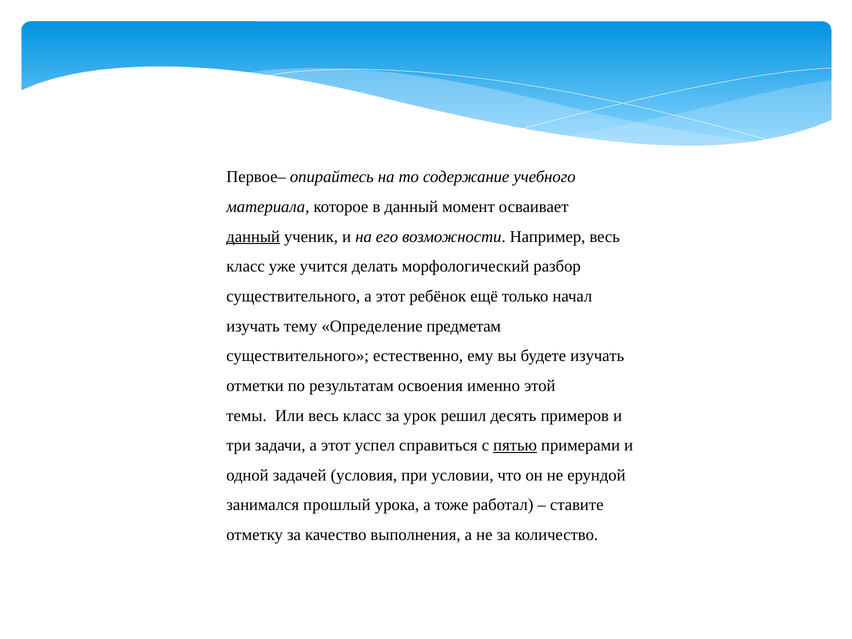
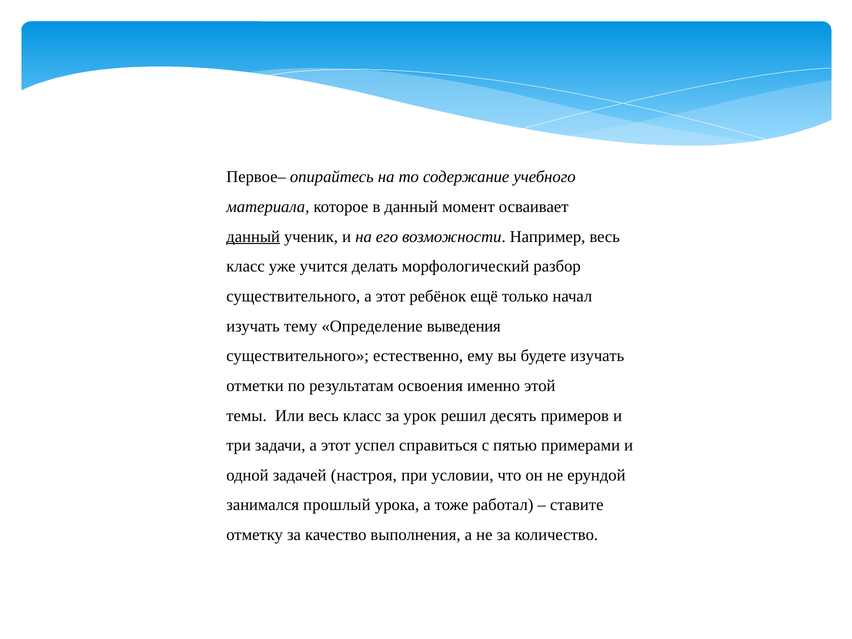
предметам: предметам -> выведения
пятью underline: present -> none
условия: условия -> настроя
